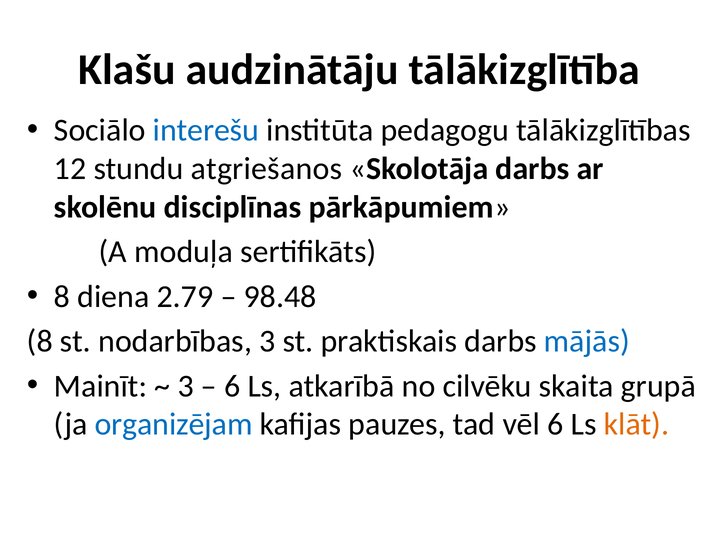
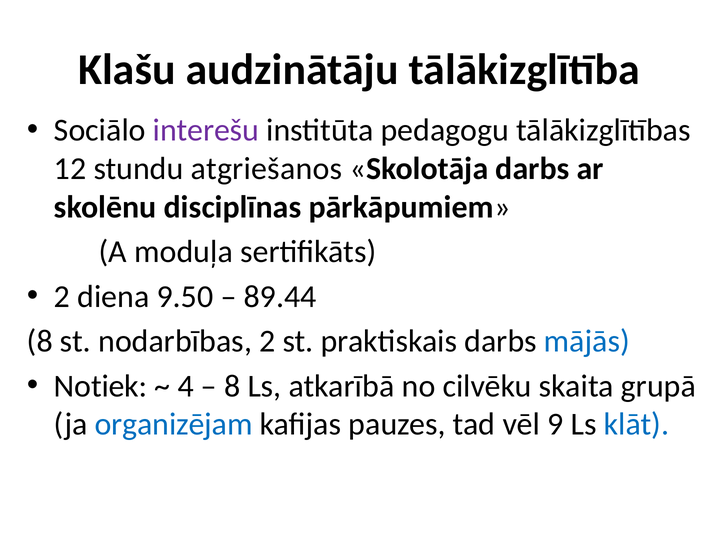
interešu colour: blue -> purple
8 at (62, 297): 8 -> 2
2.79: 2.79 -> 9.50
98.48: 98.48 -> 89.44
nodarbības 3: 3 -> 2
Mainīt: Mainīt -> Notiek
3 at (186, 386): 3 -> 4
6 at (232, 386): 6 -> 8
vēl 6: 6 -> 9
klāt colour: orange -> blue
